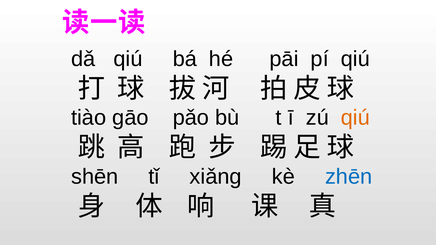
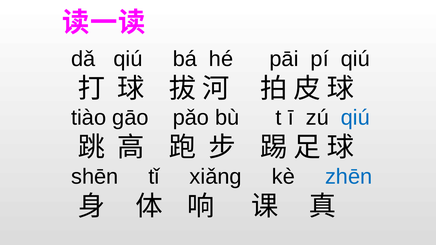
qiú at (355, 118) colour: orange -> blue
